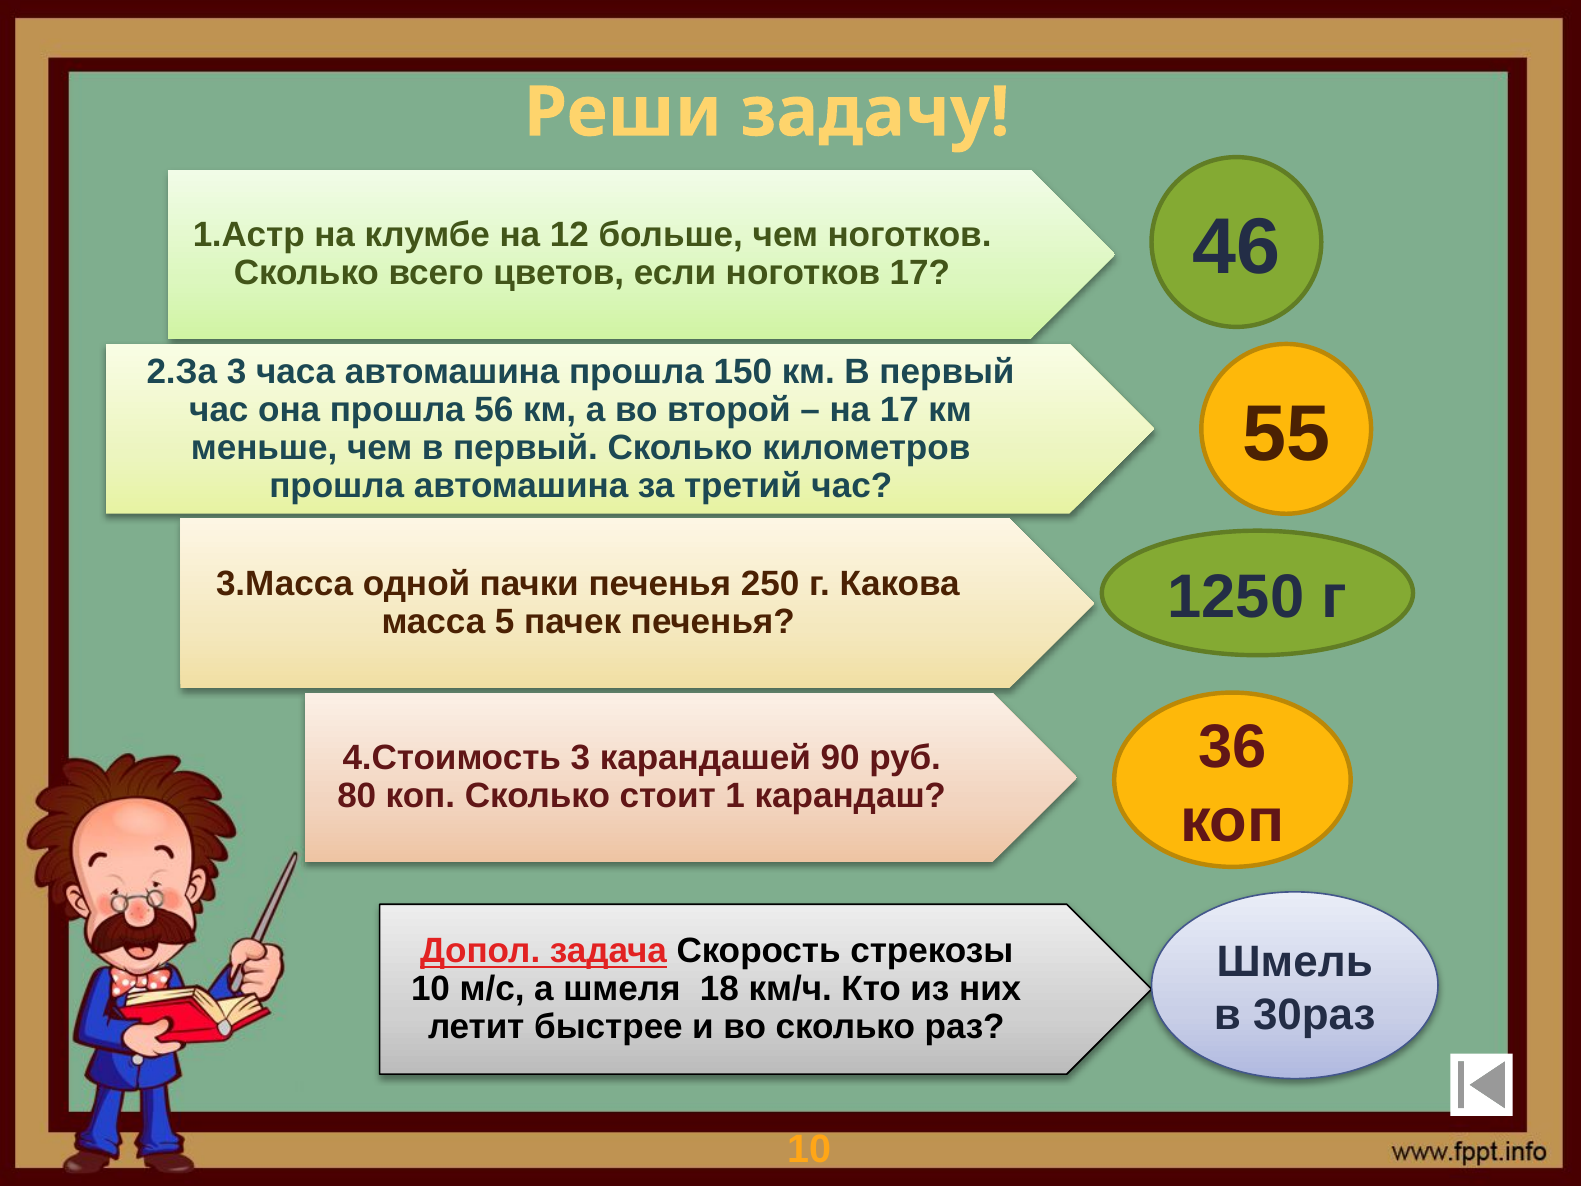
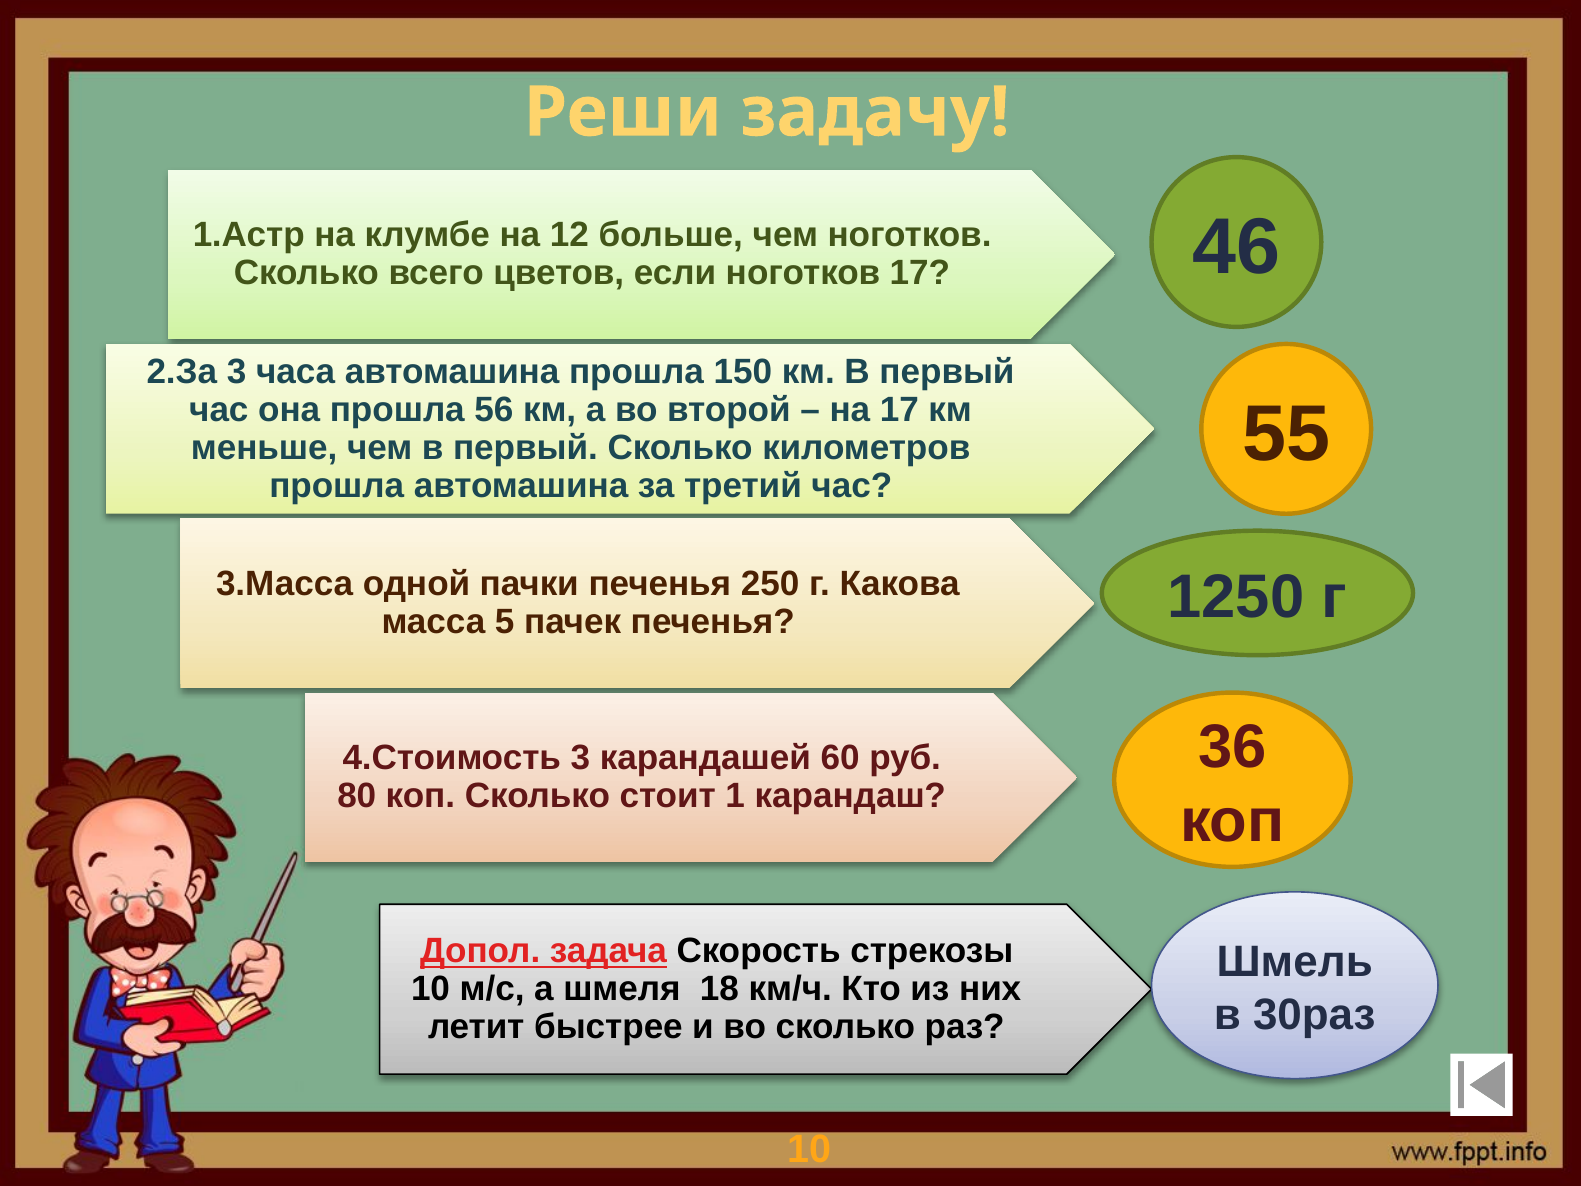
90: 90 -> 60
